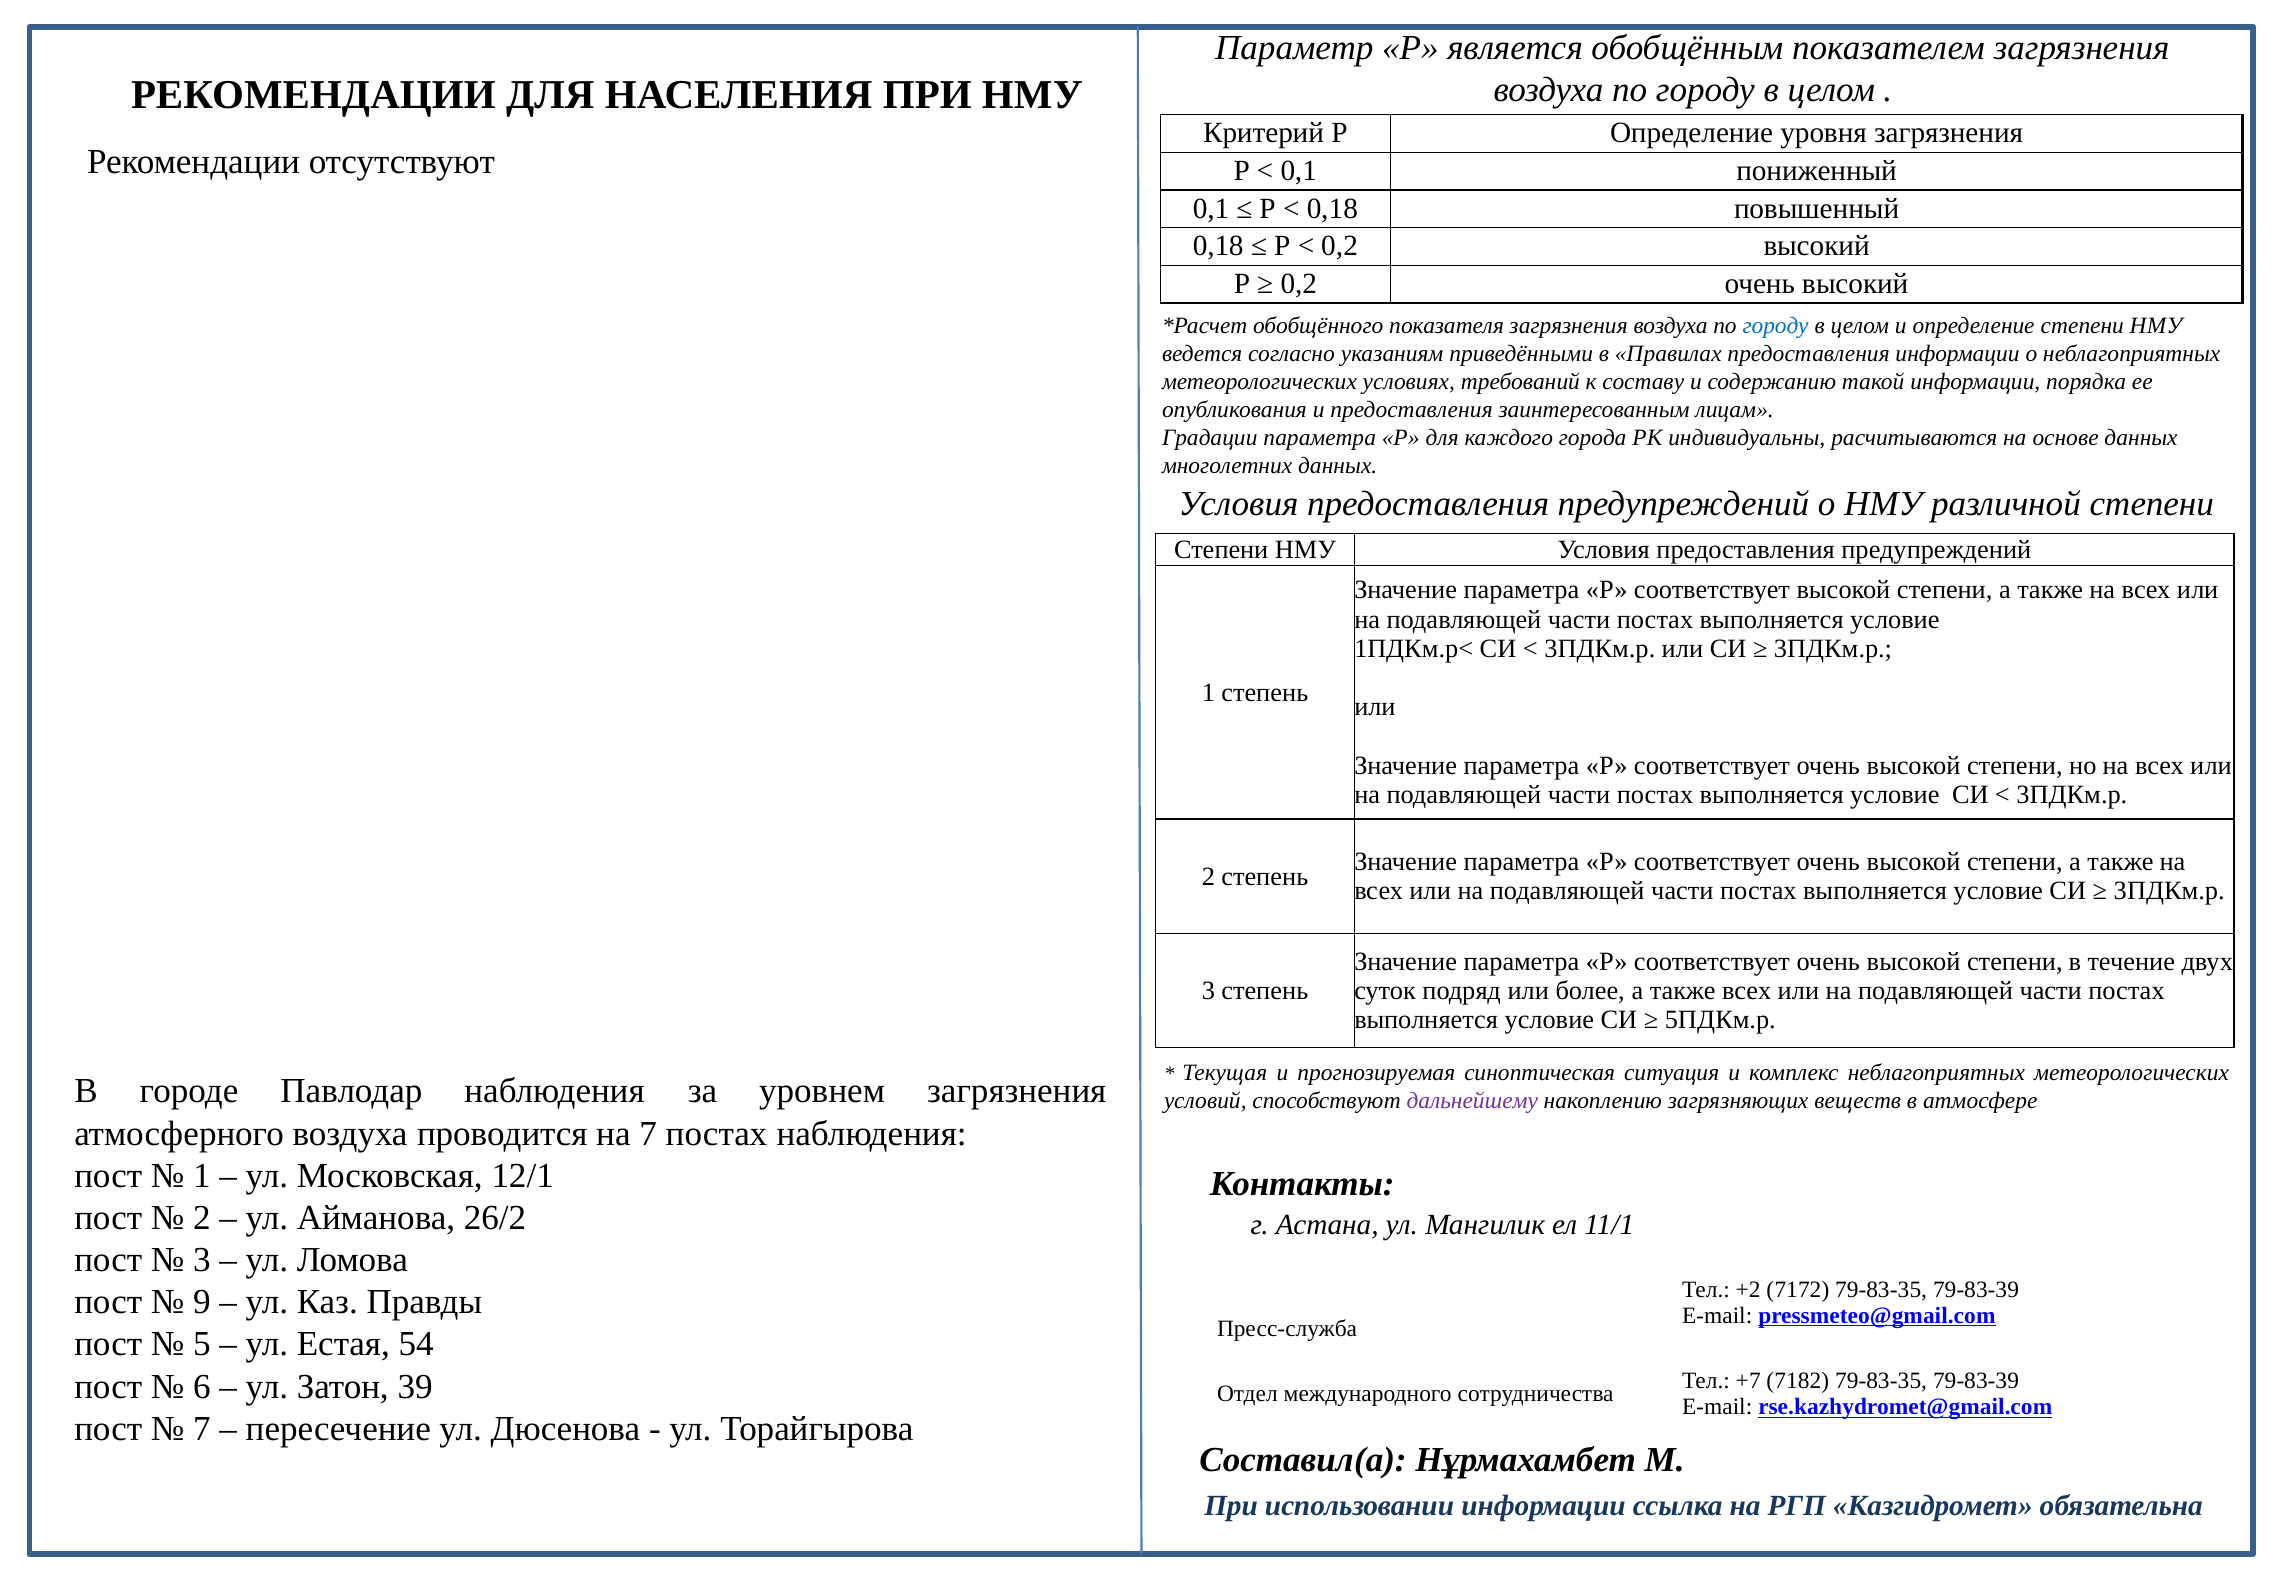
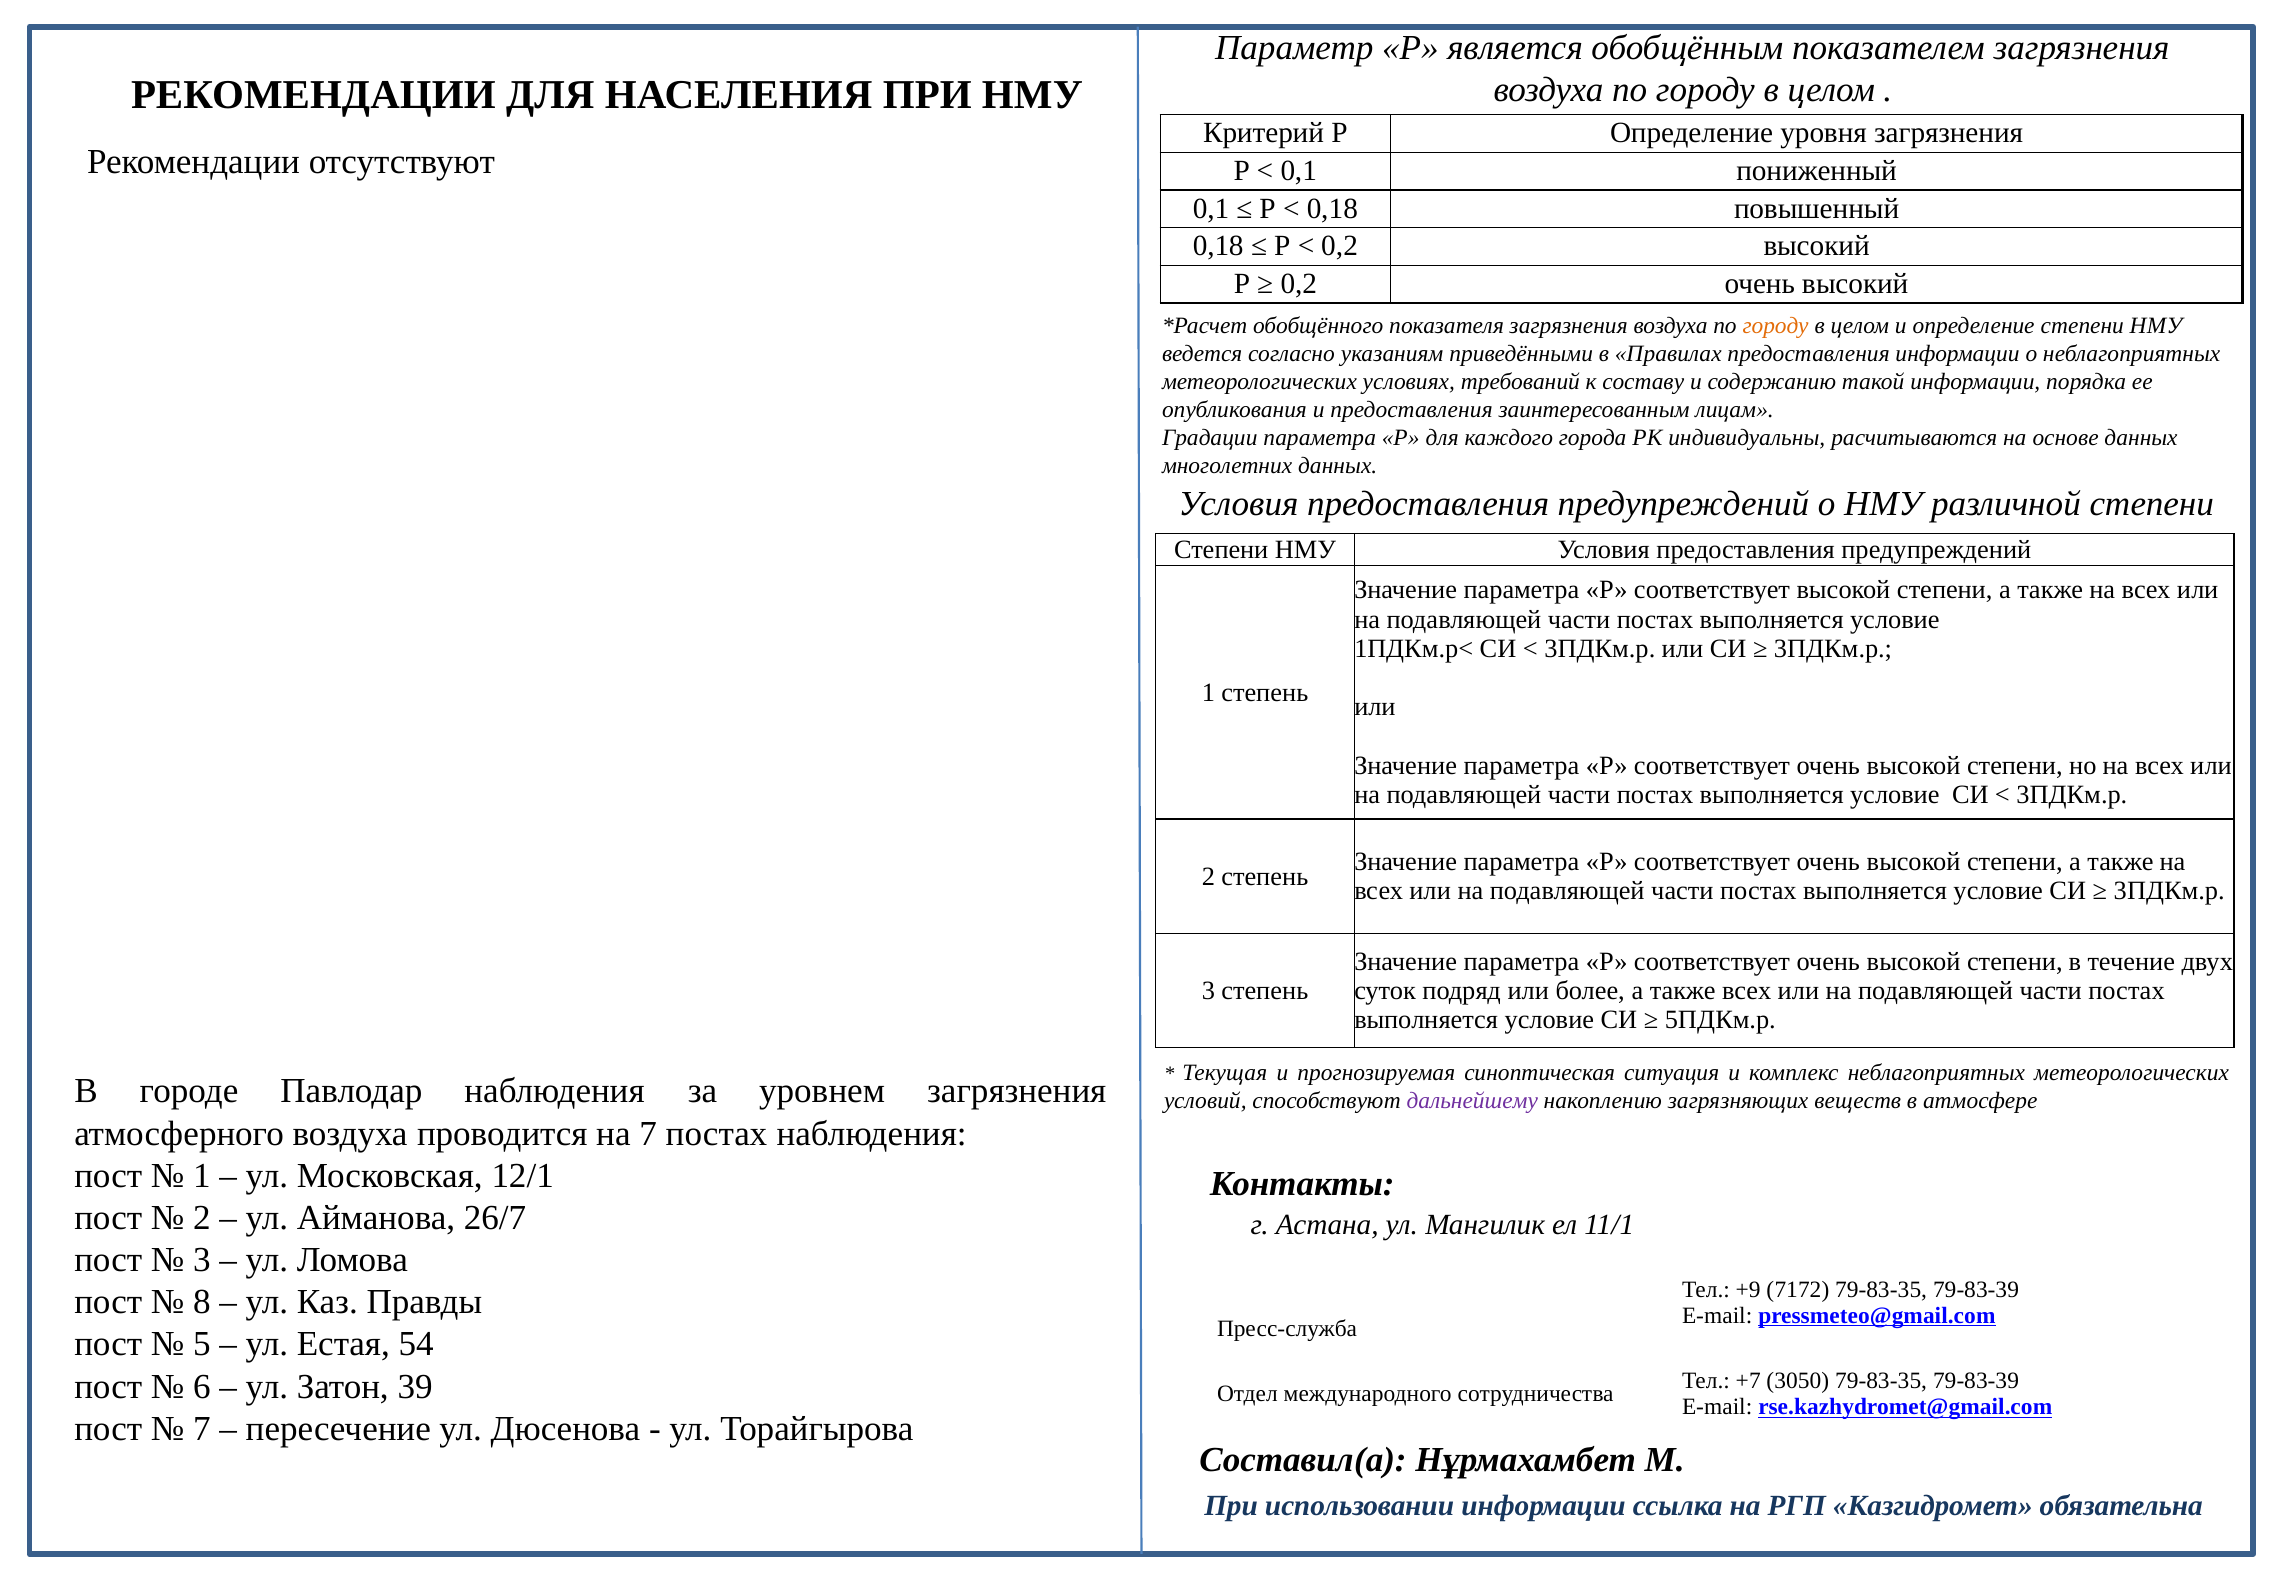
городу at (1776, 326) colour: blue -> orange
26/2: 26/2 -> 26/7
+2: +2 -> +9
9: 9 -> 8
7182: 7182 -> 3050
